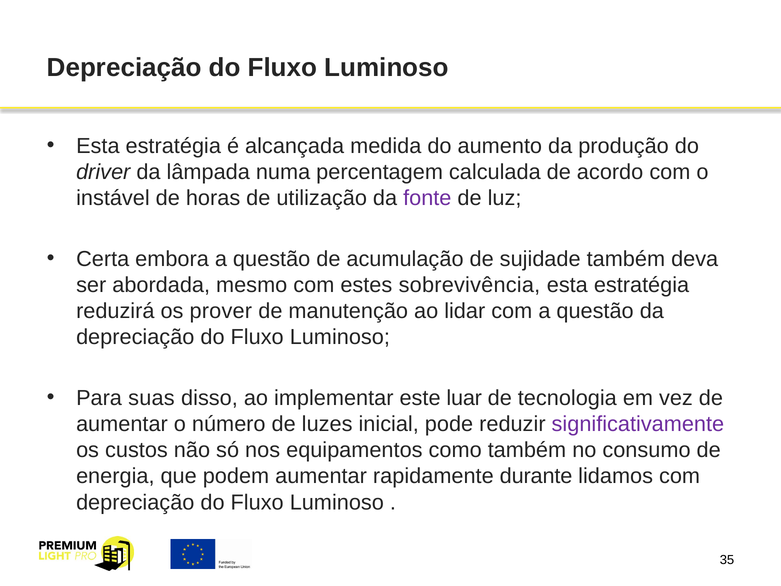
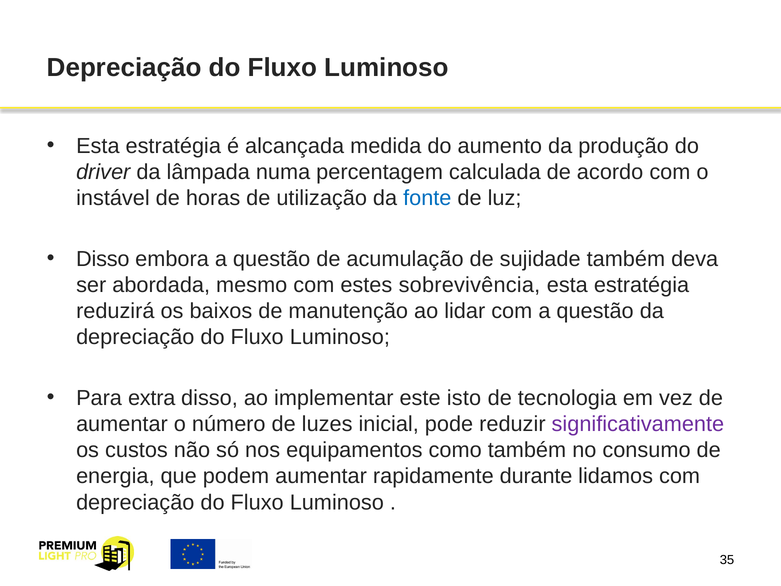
fonte colour: purple -> blue
Certa at (103, 259): Certa -> Disso
prover: prover -> baixos
suas: suas -> extra
luar: luar -> isto
